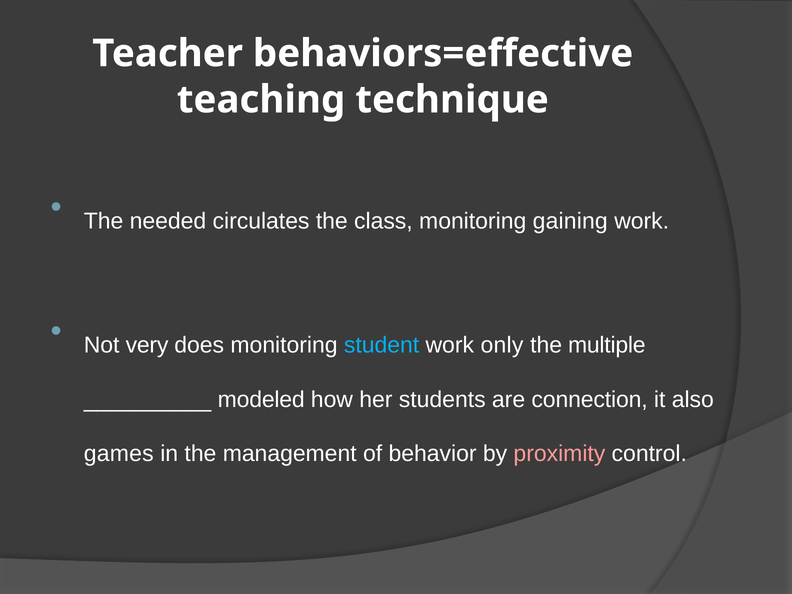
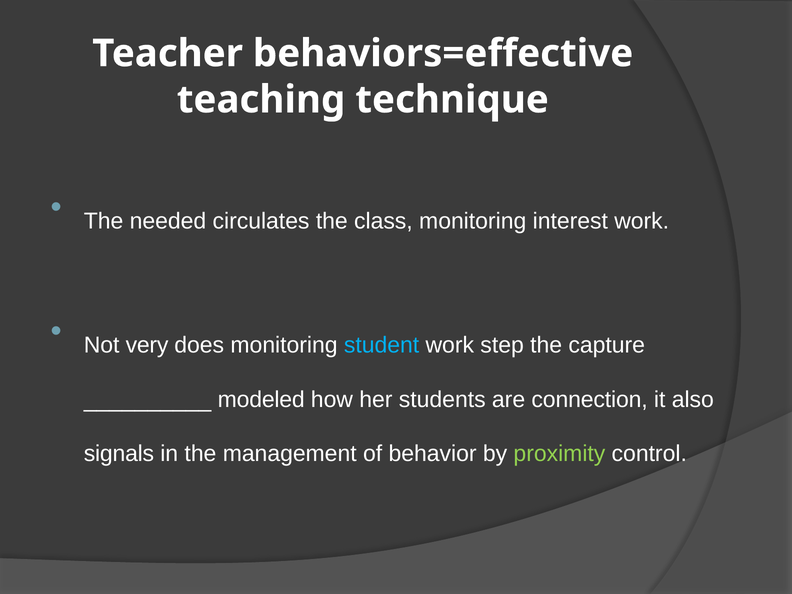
gaining: gaining -> interest
only: only -> step
multiple: multiple -> capture
games: games -> signals
proximity colour: pink -> light green
